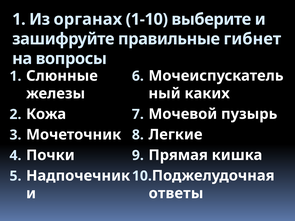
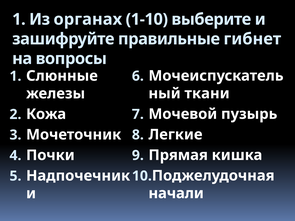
каких: каких -> ткани
ответы: ответы -> начали
